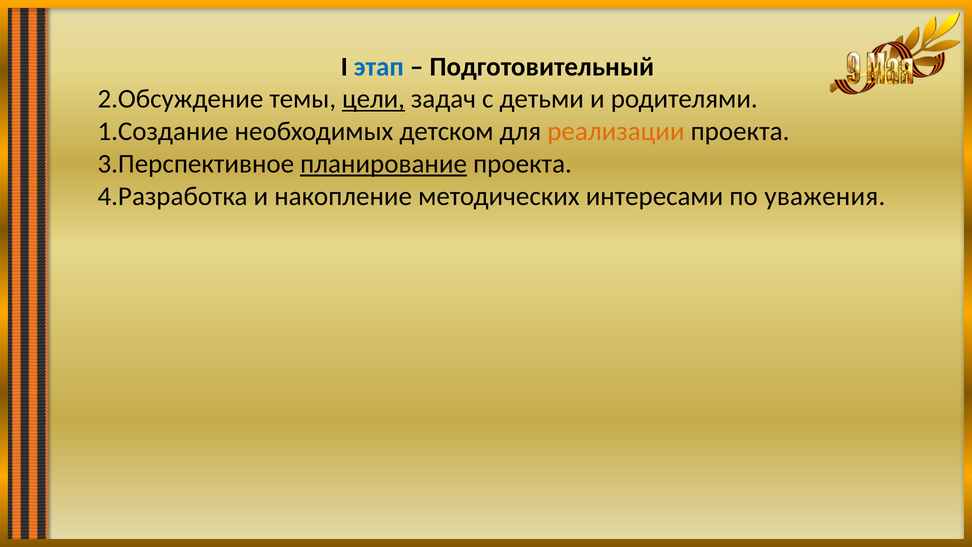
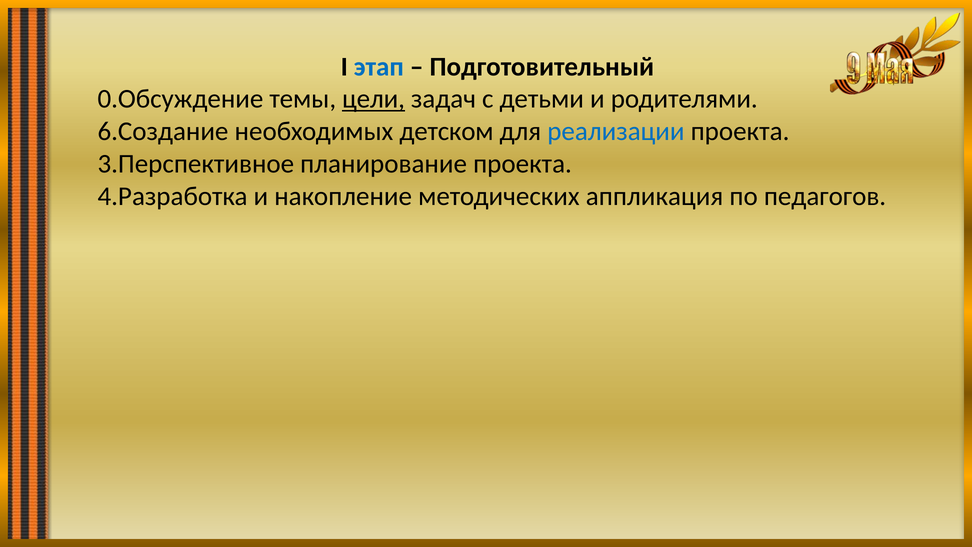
2.Обсуждение: 2.Обсуждение -> 0.Обсуждение
1.Создание: 1.Создание -> 6.Создание
реализации colour: orange -> blue
планирование underline: present -> none
интересами: интересами -> аппликация
уважения: уважения -> педагогов
